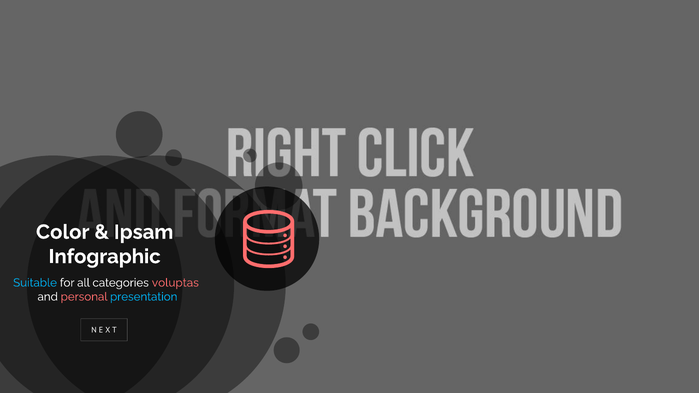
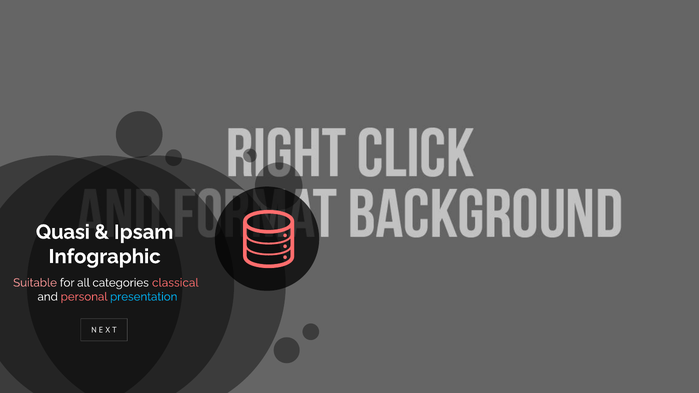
Color: Color -> Quasi
Suitable colour: light blue -> pink
voluptas: voluptas -> classical
